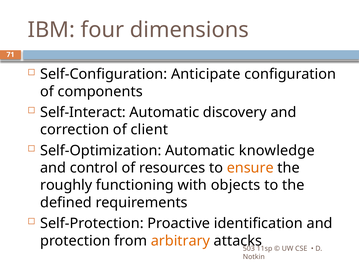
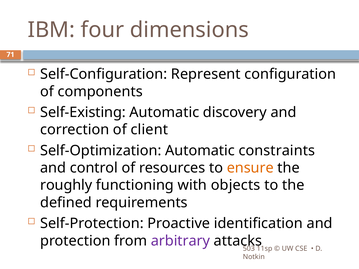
Anticipate: Anticipate -> Represent
Self-Interact: Self-Interact -> Self-Existing
knowledge: knowledge -> constraints
arbitrary colour: orange -> purple
